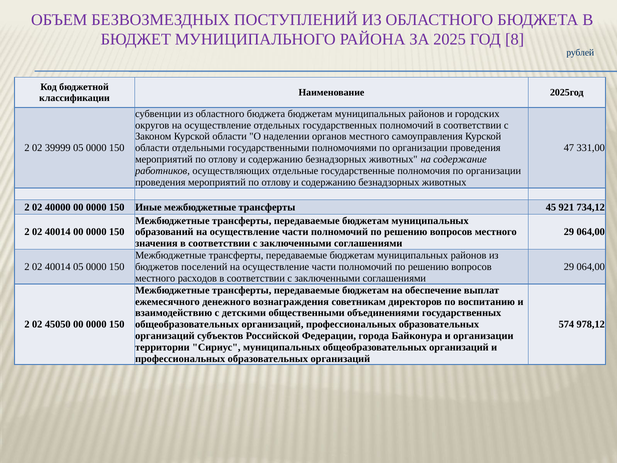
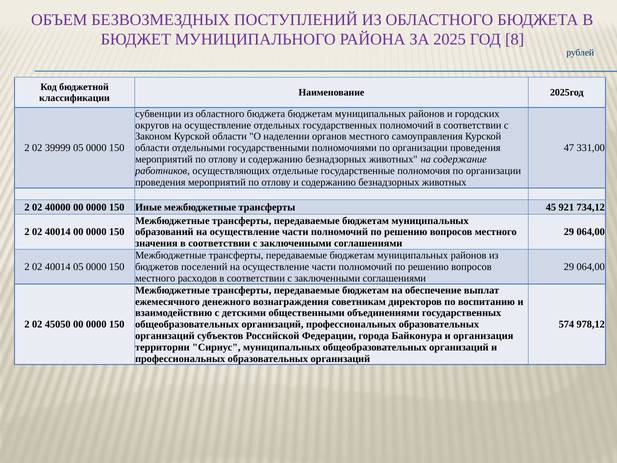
и организации: организации -> организация
